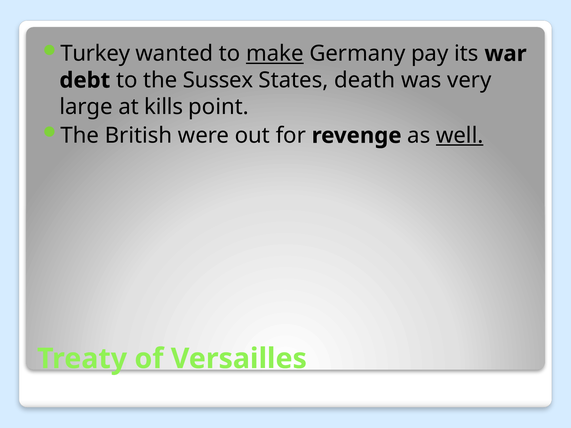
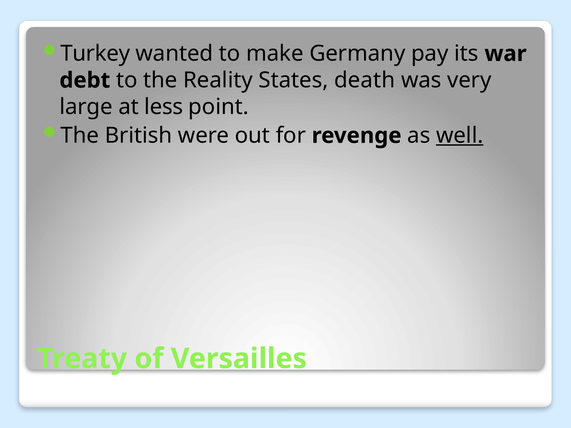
make underline: present -> none
Sussex: Sussex -> Reality
kills: kills -> less
